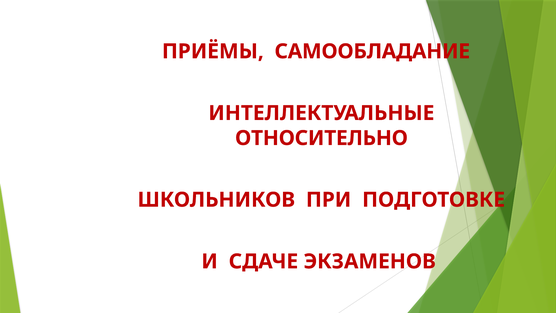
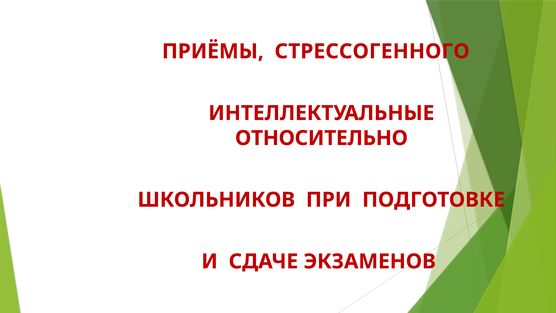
САМООБЛАДАНИЕ: САМООБЛАДАНИЕ -> СТРЕССОГЕННОГО
